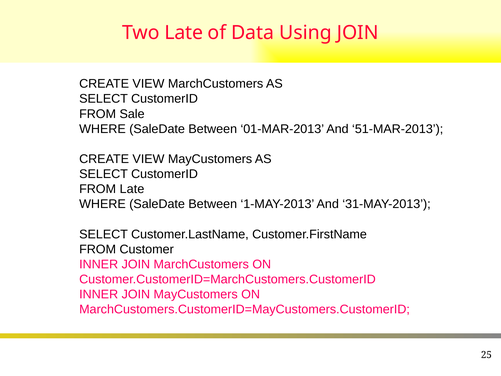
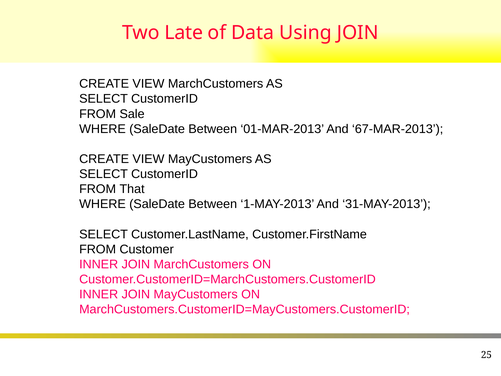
51-MAR-2013: 51-MAR-2013 -> 67-MAR-2013
FROM Late: Late -> That
